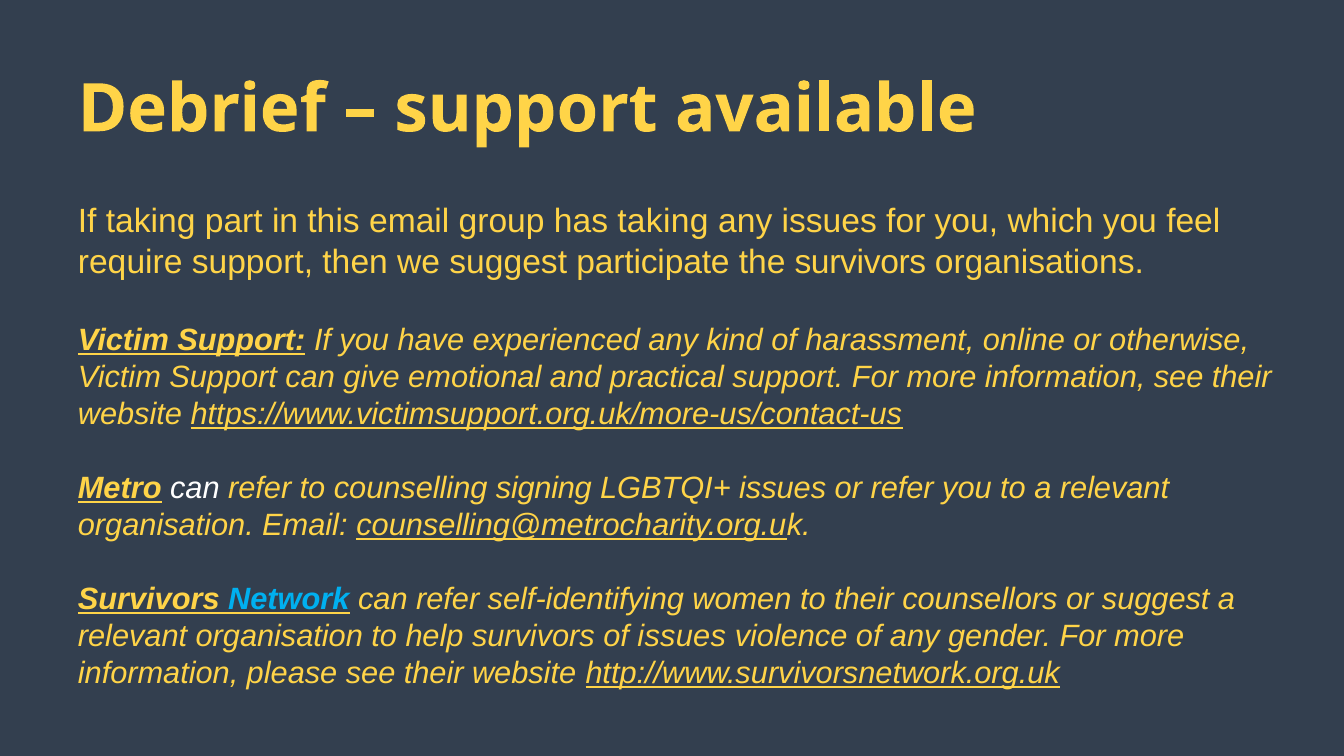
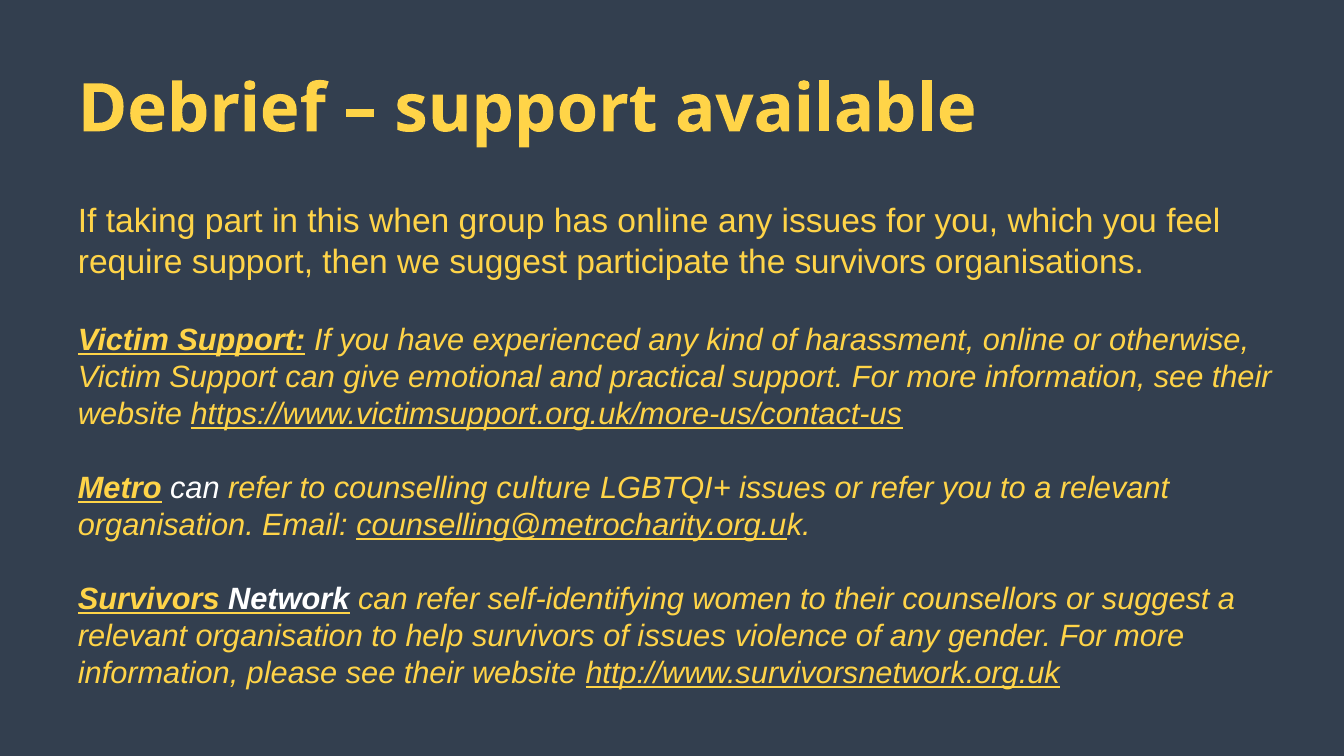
this email: email -> when
has taking: taking -> online
signing: signing -> culture
Network colour: light blue -> white
